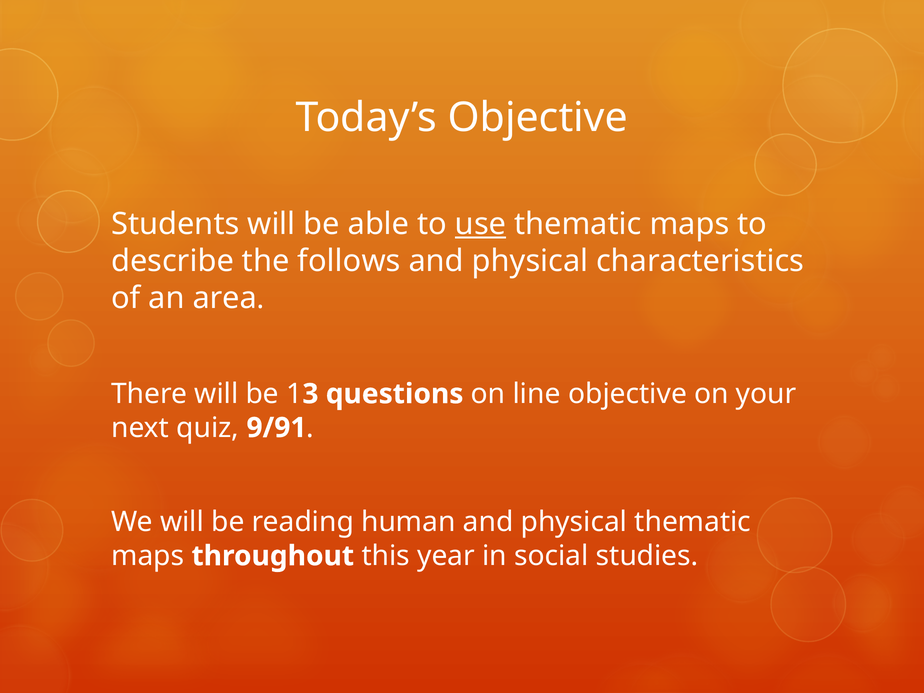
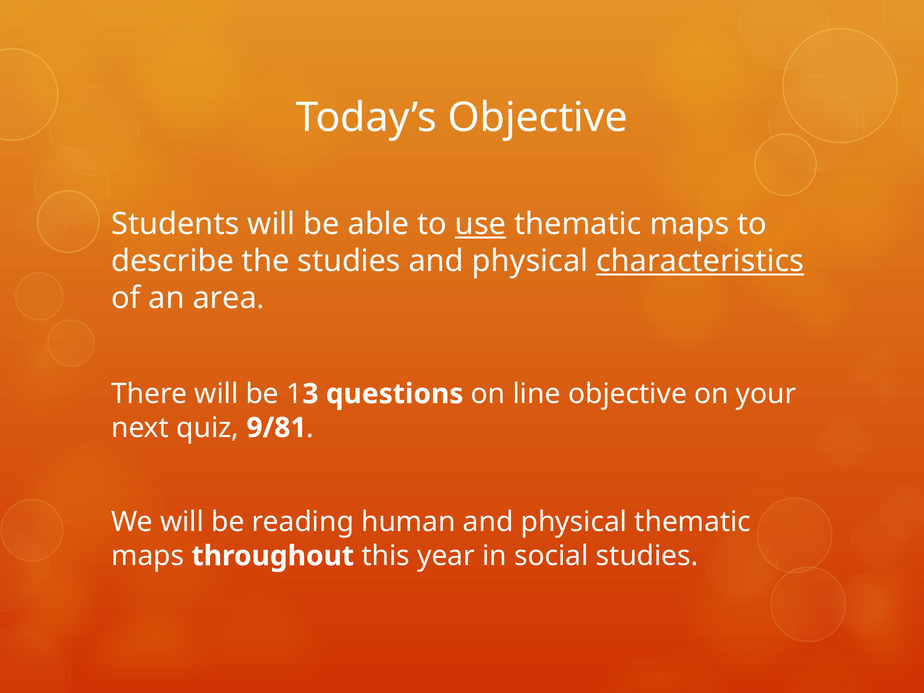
the follows: follows -> studies
characteristics underline: none -> present
9/91: 9/91 -> 9/81
